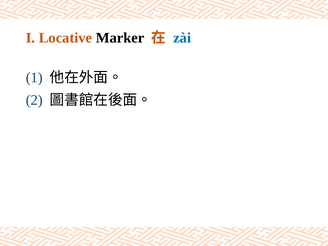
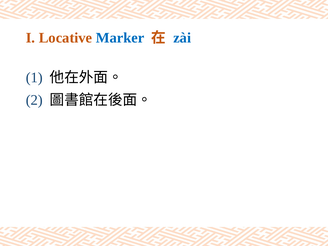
Marker colour: black -> blue
